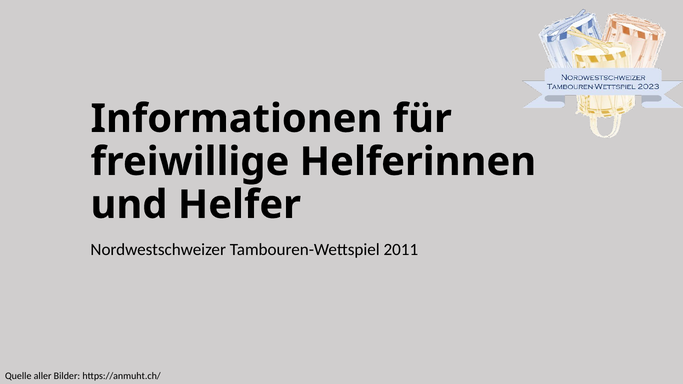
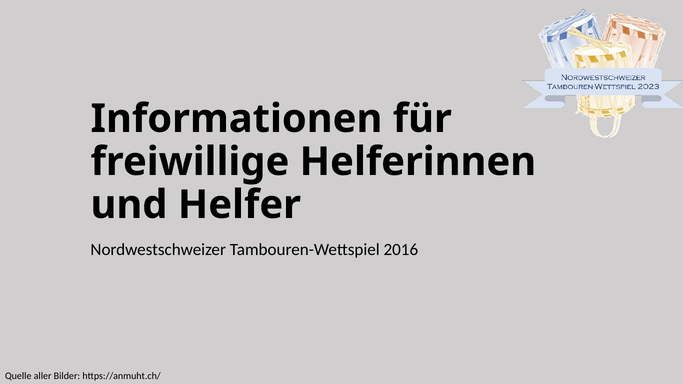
2011: 2011 -> 2016
